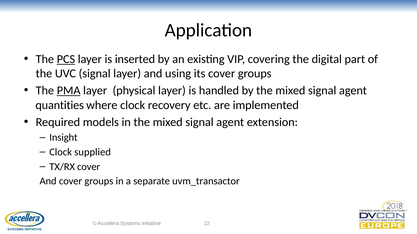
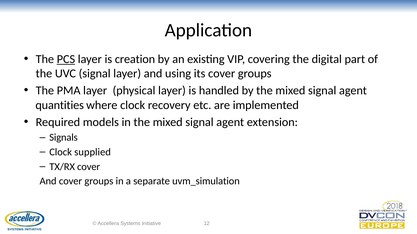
inserted: inserted -> creation
PMA underline: present -> none
Insight: Insight -> Signals
uvm_transactor: uvm_transactor -> uvm_simulation
